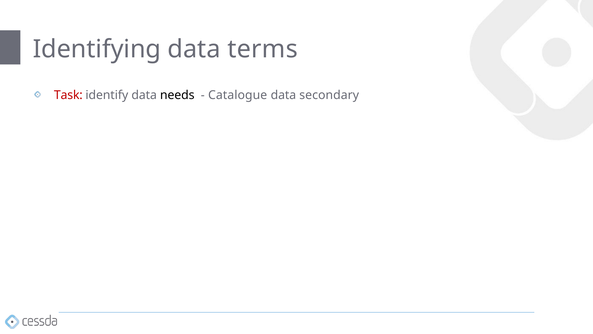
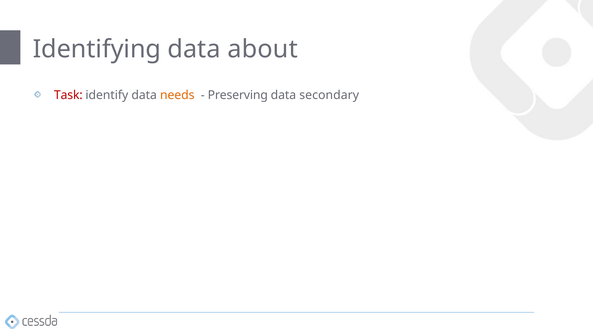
terms: terms -> about
needs colour: black -> orange
Catalogue: Catalogue -> Preserving
